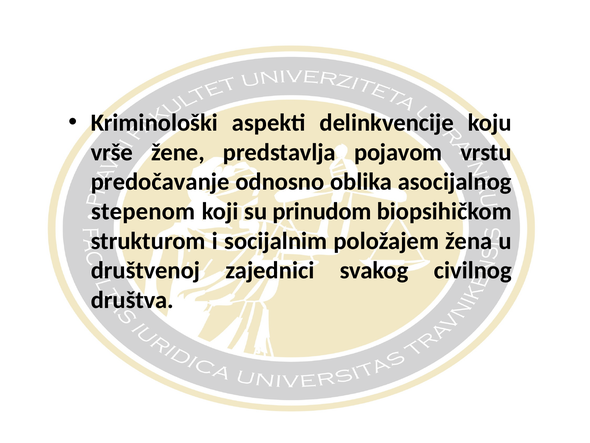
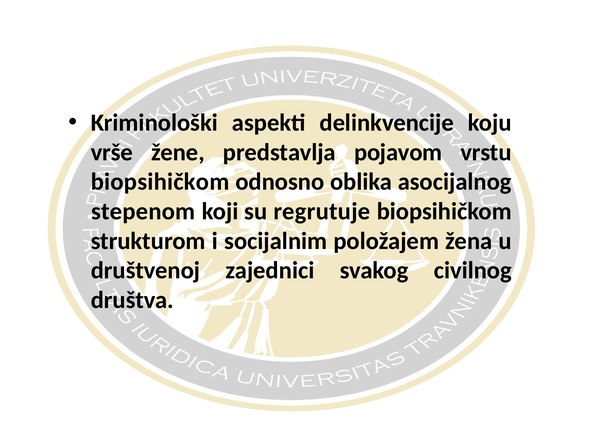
predočavanje at (160, 182): predočavanje -> biopsihičkom
prinudom: prinudom -> regrutuje
